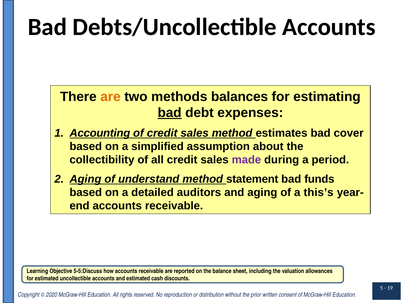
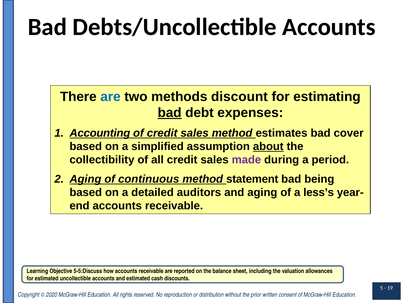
are at (110, 97) colour: orange -> blue
balances: balances -> discount
about underline: none -> present
understand: understand -> continuous
funds: funds -> being
this’s: this’s -> less’s
